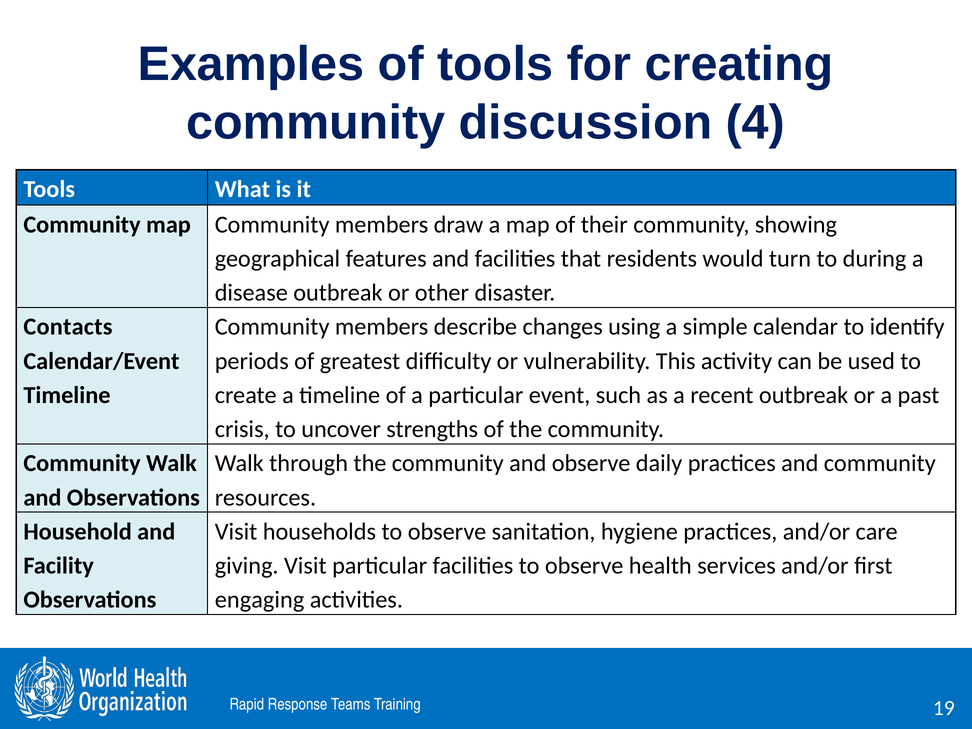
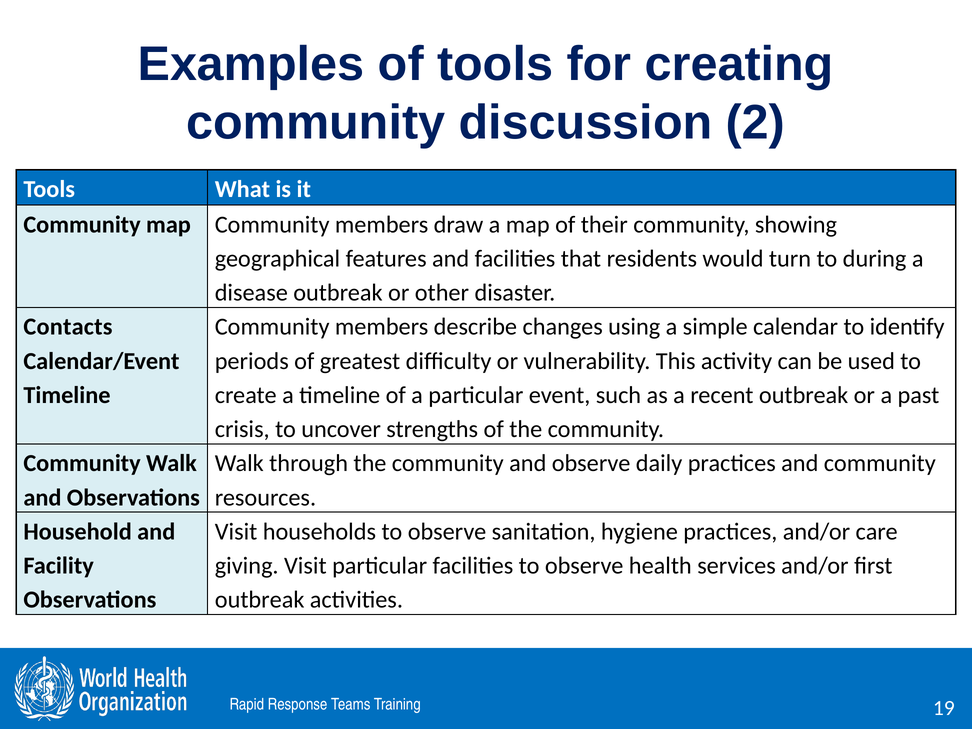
4: 4 -> 2
engaging at (260, 600): engaging -> outbreak
